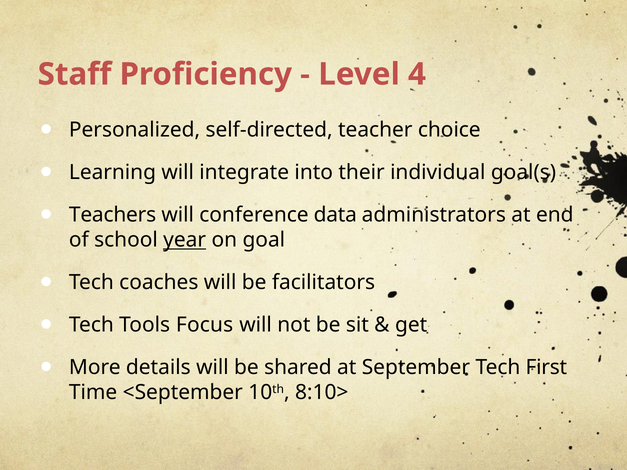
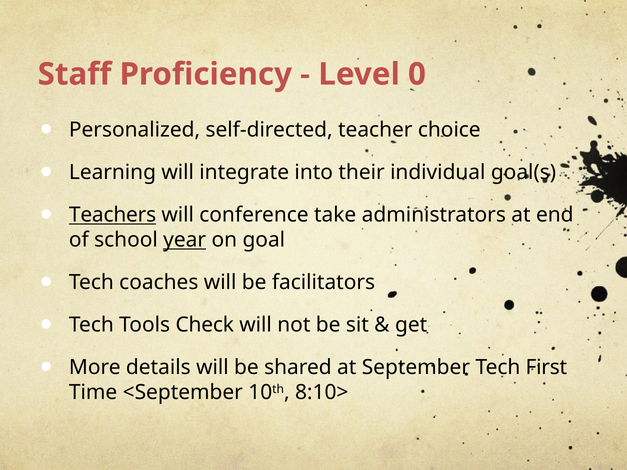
4: 4 -> 0
Teachers underline: none -> present
data: data -> take
Focus: Focus -> Check
